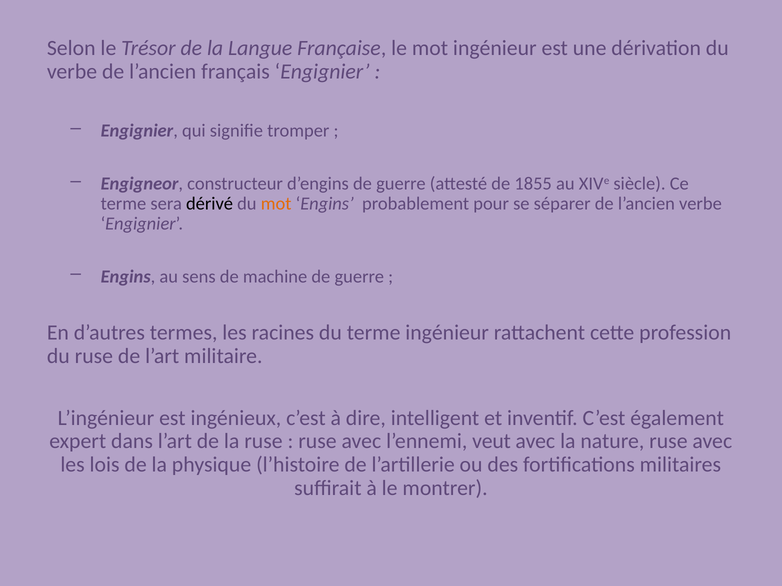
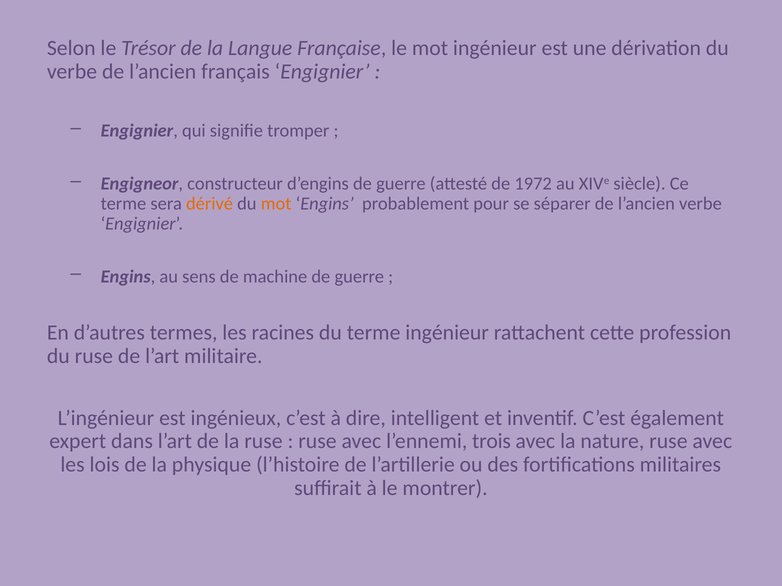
1855: 1855 -> 1972
dérivé colour: black -> orange
veut: veut -> trois
